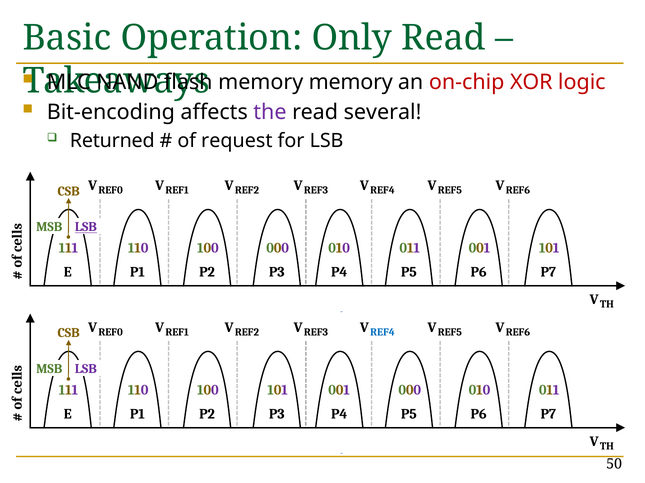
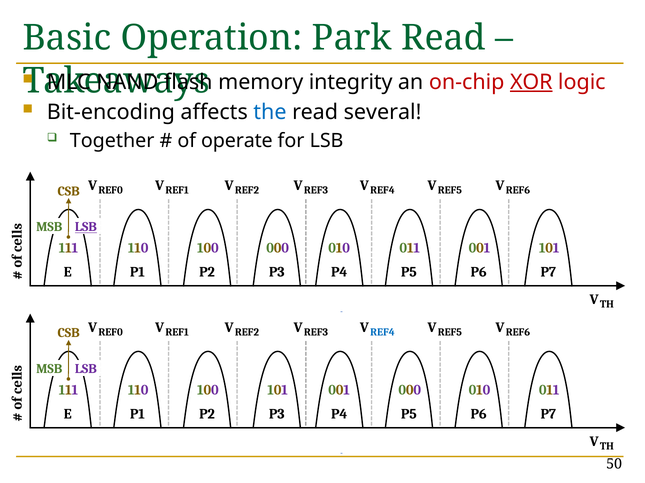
Only: Only -> Park
memory memory: memory -> integrity
XOR underline: none -> present
the colour: purple -> blue
Returned: Returned -> Together
request: request -> operate
